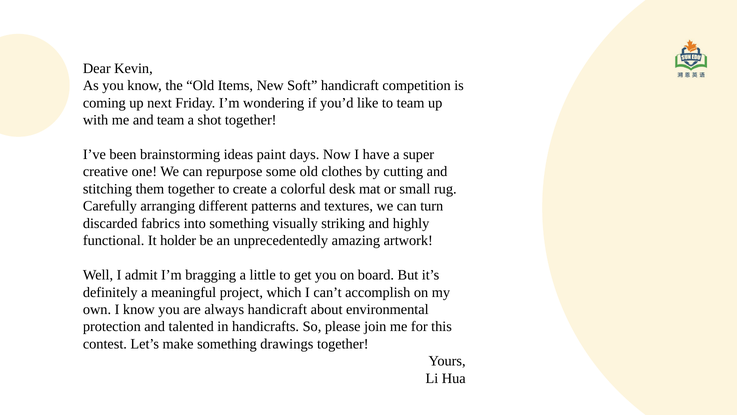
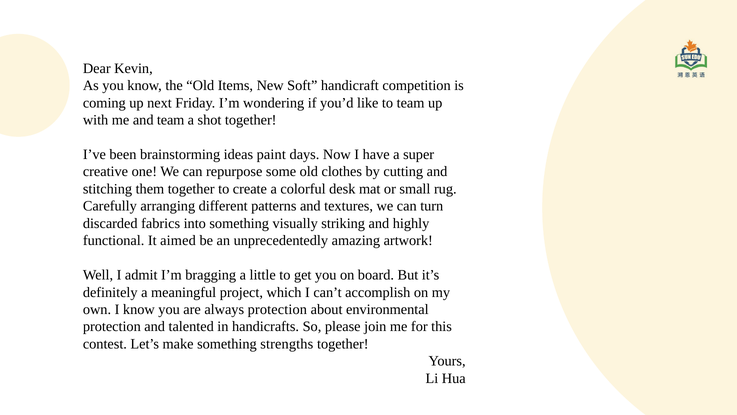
holder: holder -> aimed
always handicraft: handicraft -> protection
drawings: drawings -> strengths
